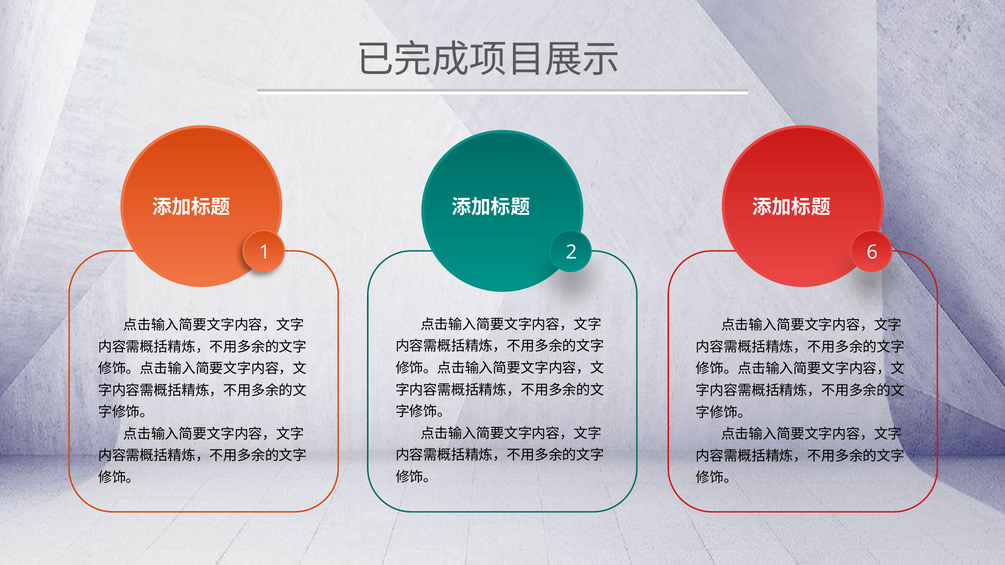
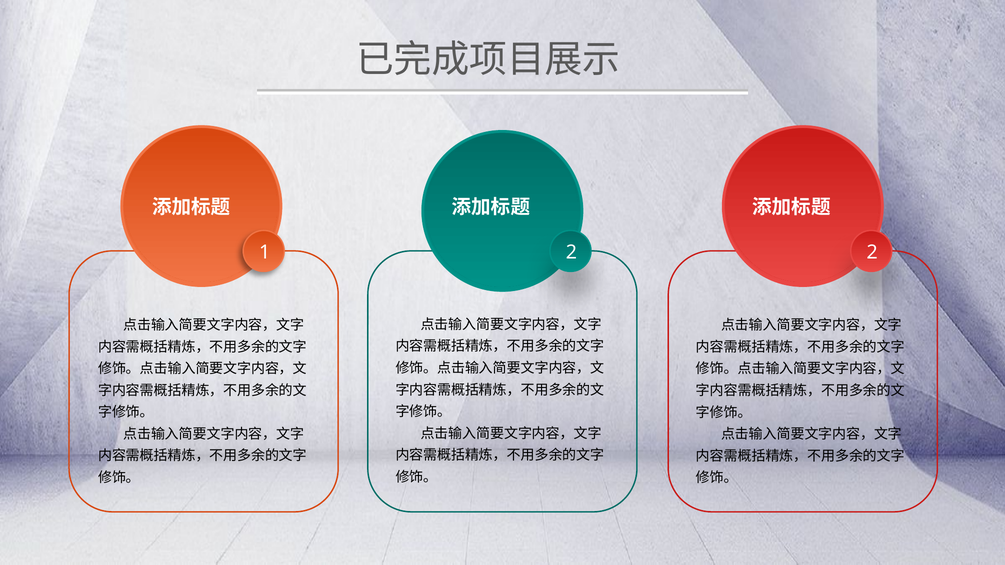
2 6: 6 -> 2
